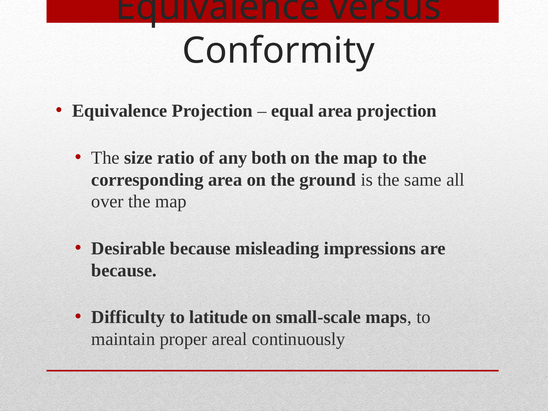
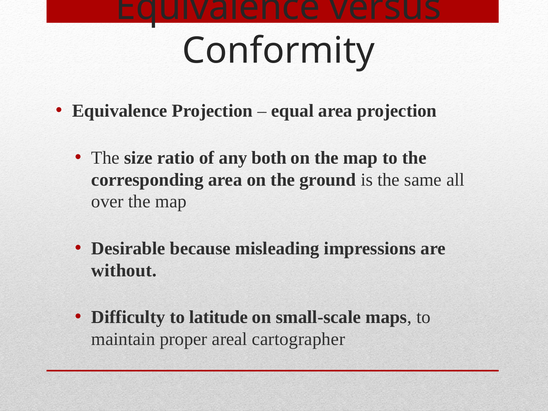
because at (124, 270): because -> without
continuously: continuously -> cartographer
